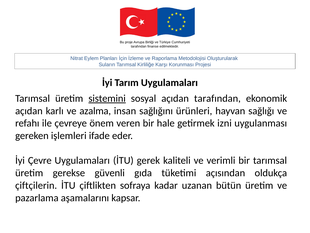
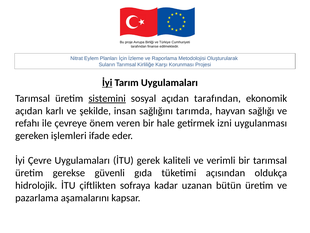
İyi at (107, 83) underline: none -> present
azalma: azalma -> şekilde
ürünleri: ürünleri -> tarımda
çiftçilerin: çiftçilerin -> hidrolojik
